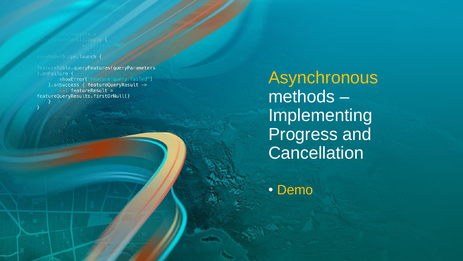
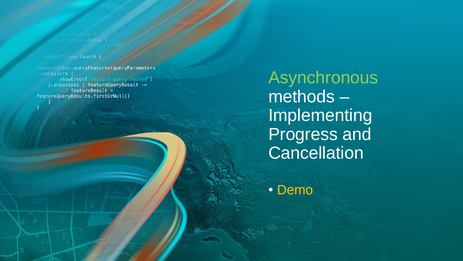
Asynchronous colour: yellow -> light green
